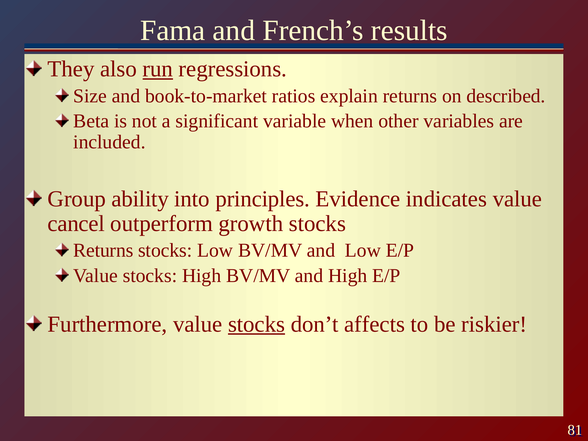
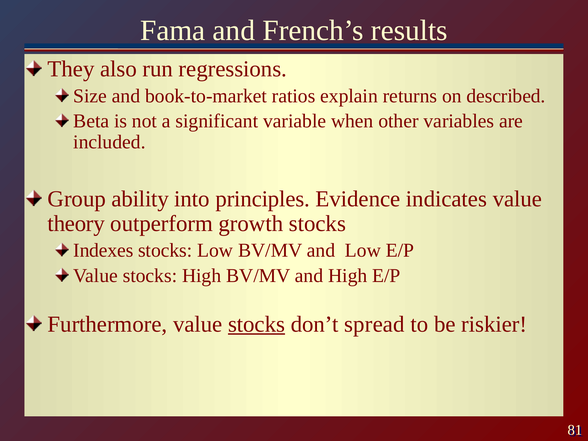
run underline: present -> none
cancel: cancel -> theory
Returns at (103, 251): Returns -> Indexes
affects: affects -> spread
